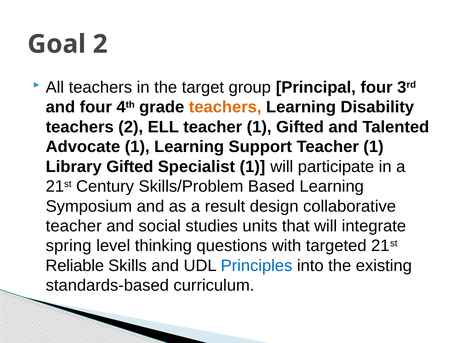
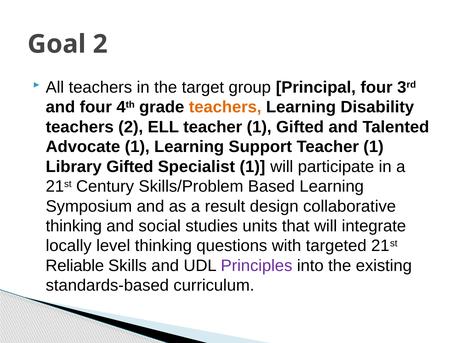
teacher at (74, 226): teacher -> thinking
spring: spring -> locally
Principles colour: blue -> purple
